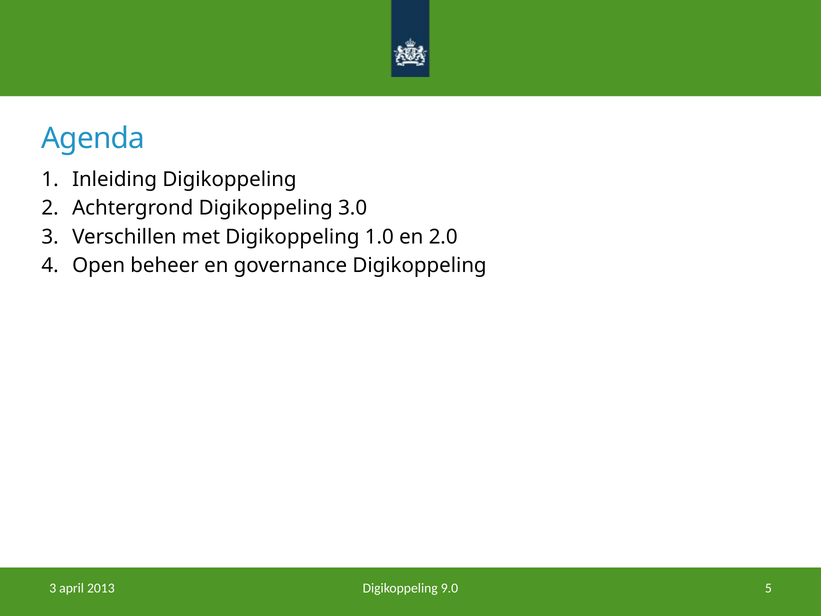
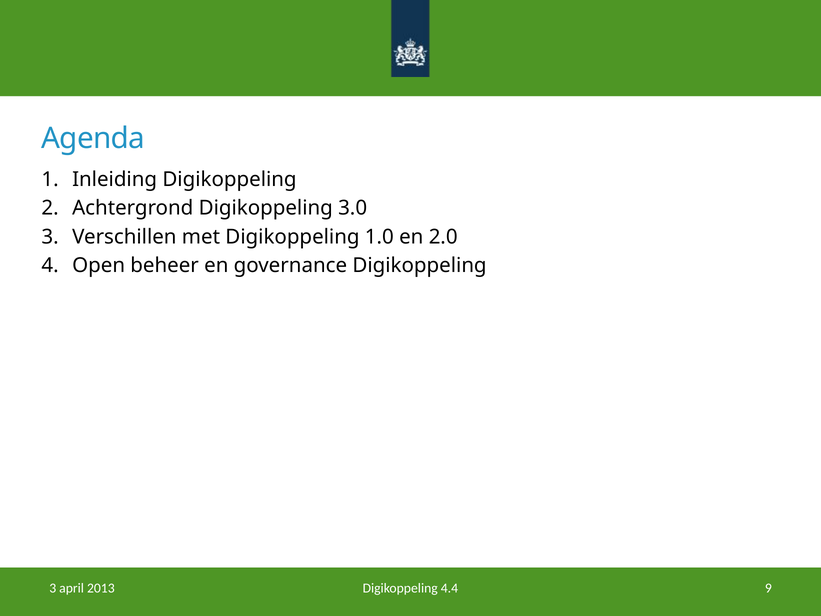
9.0: 9.0 -> 4.4
5: 5 -> 9
